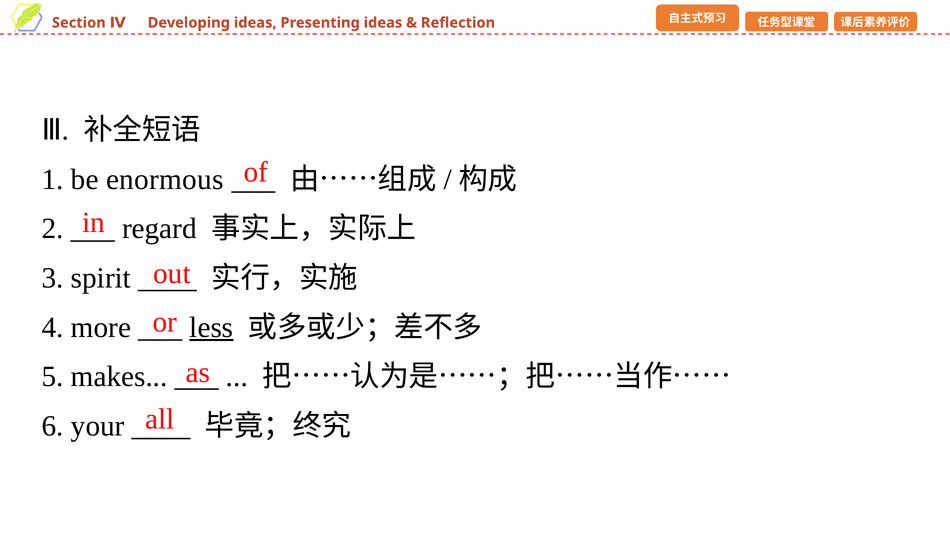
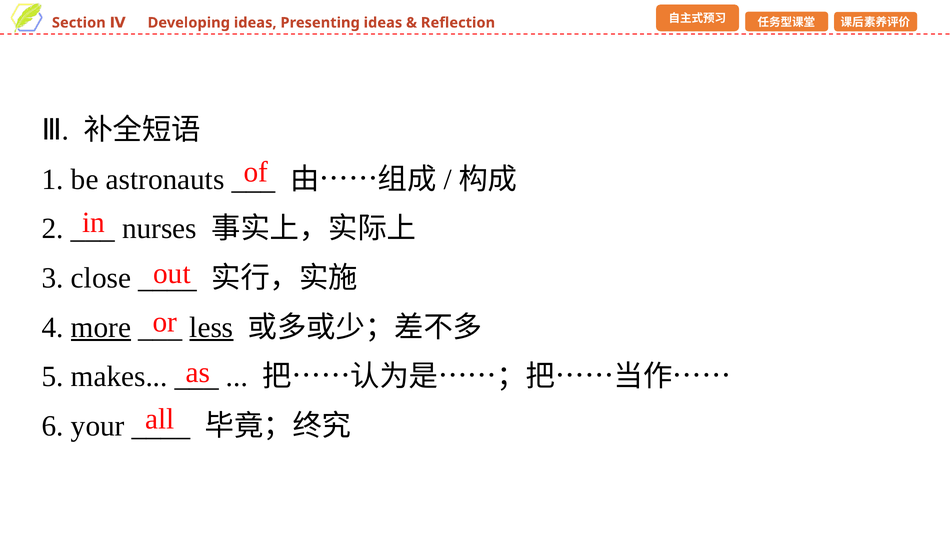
enormous: enormous -> astronauts
regard: regard -> nurses
spirit: spirit -> close
more underline: none -> present
